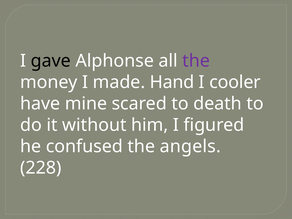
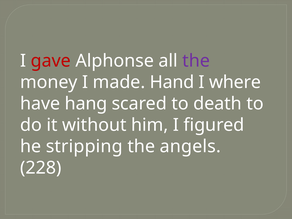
gave colour: black -> red
cooler: cooler -> where
mine: mine -> hang
confused: confused -> stripping
